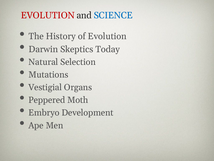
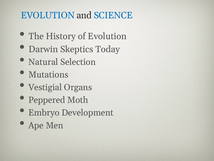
EVOLUTION at (48, 15) colour: red -> blue
